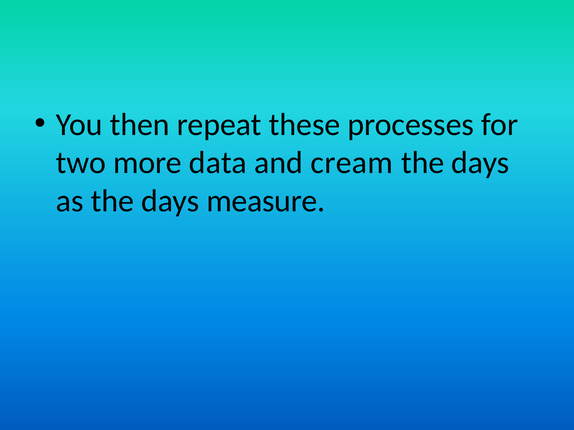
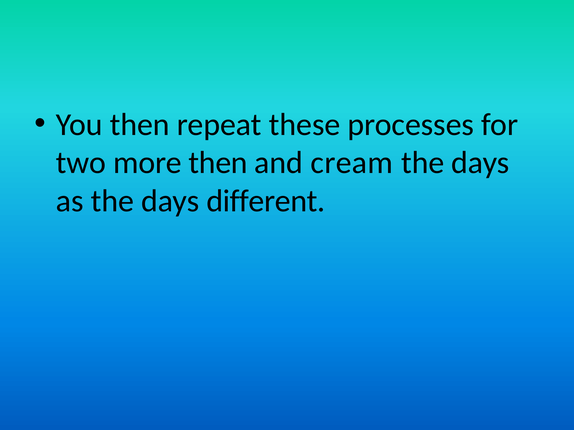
more data: data -> then
measure: measure -> different
